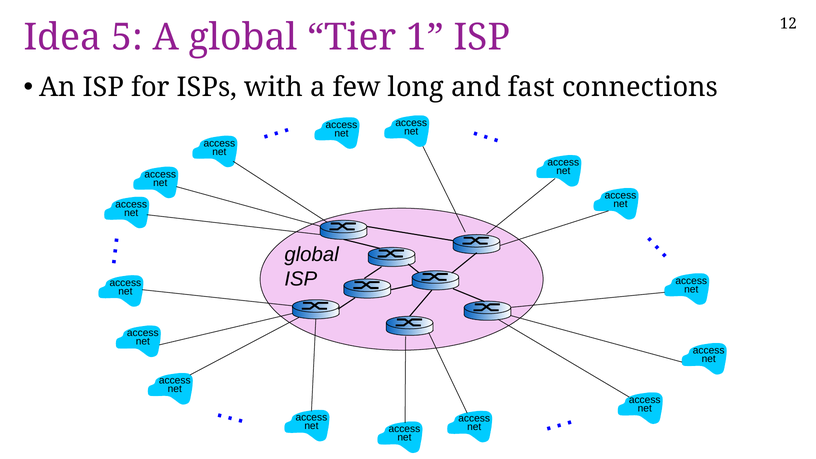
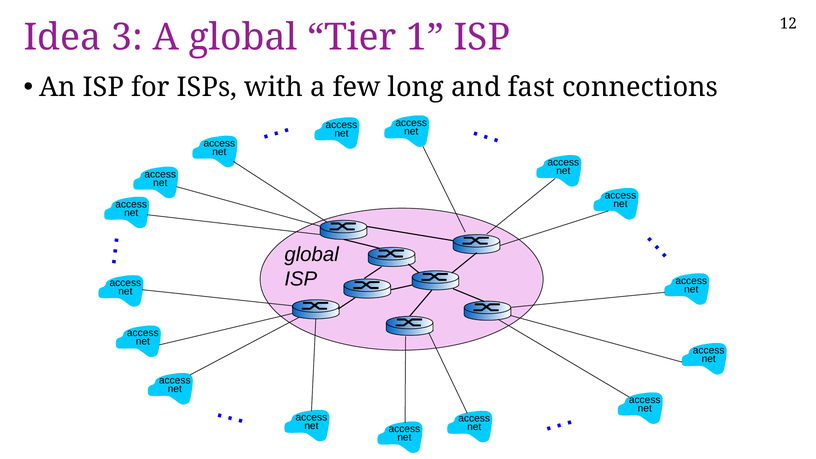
5: 5 -> 3
